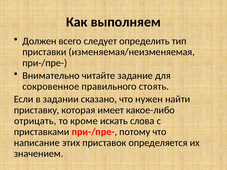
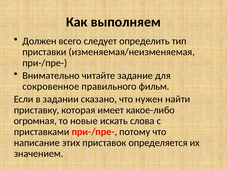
стоять: стоять -> фильм
отрицать: отрицать -> огромная
кроме: кроме -> новые
